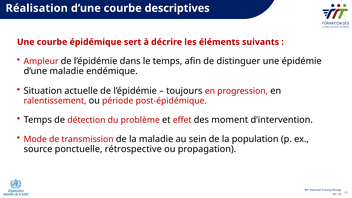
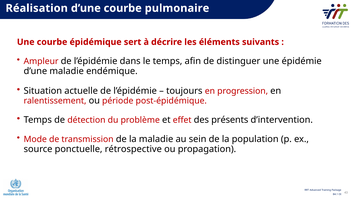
descriptives: descriptives -> pulmonaire
moment: moment -> présents
